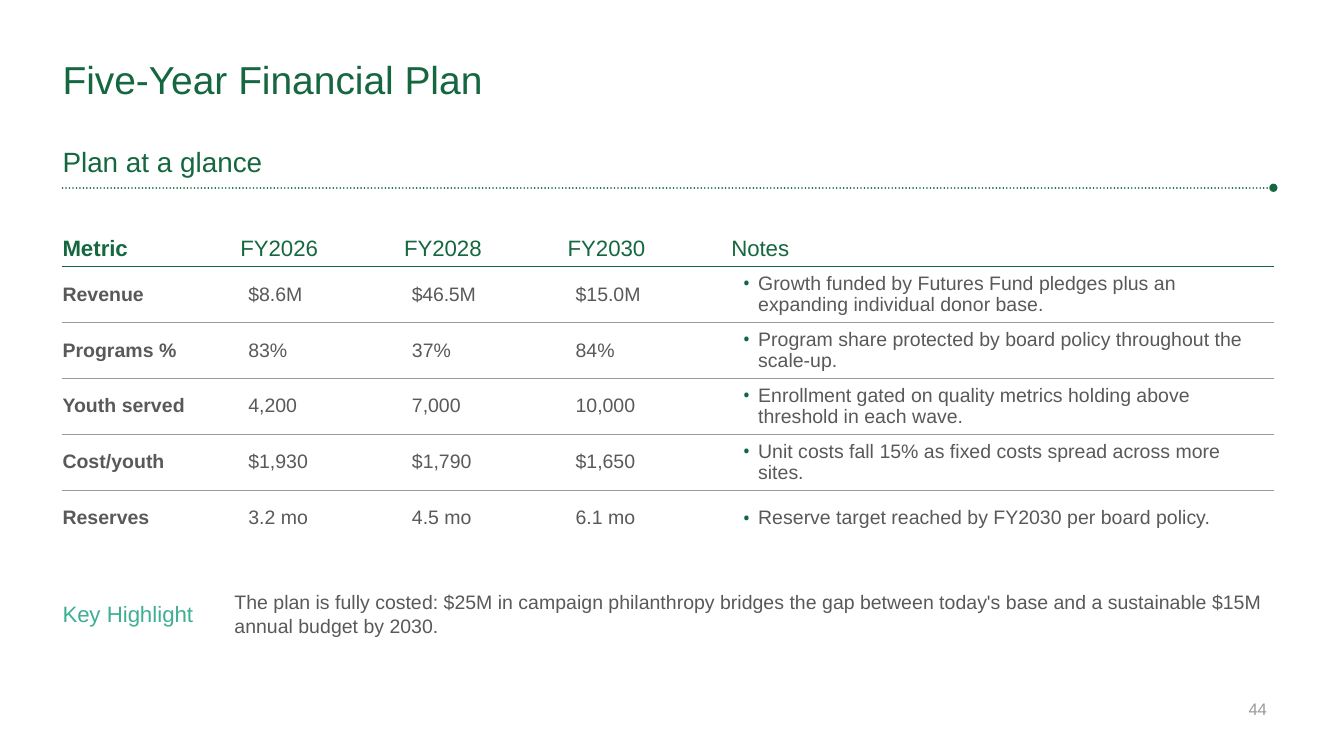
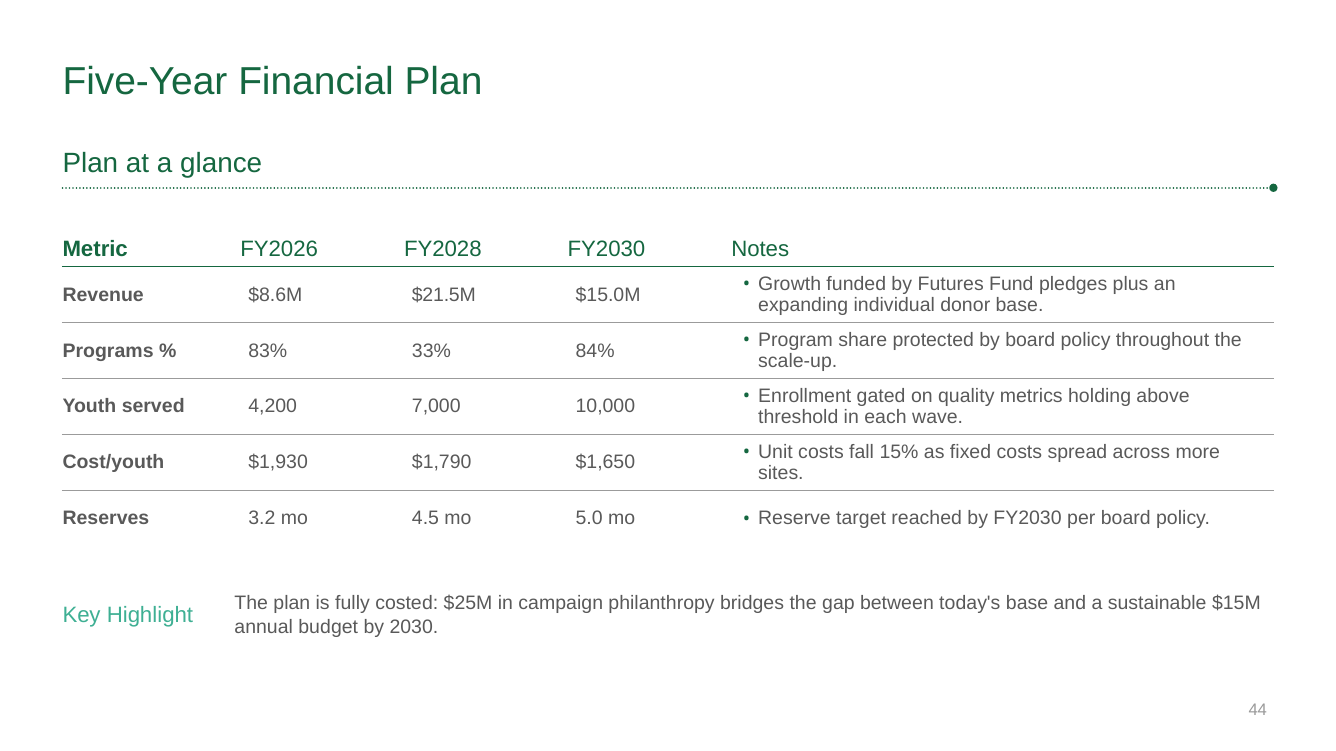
$46.5M: $46.5M -> $21.5M
37%: 37% -> 33%
6.1: 6.1 -> 5.0
